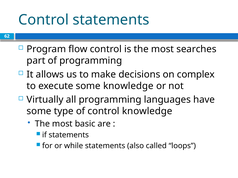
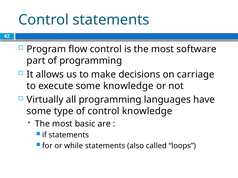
searches: searches -> software
complex: complex -> carriage
